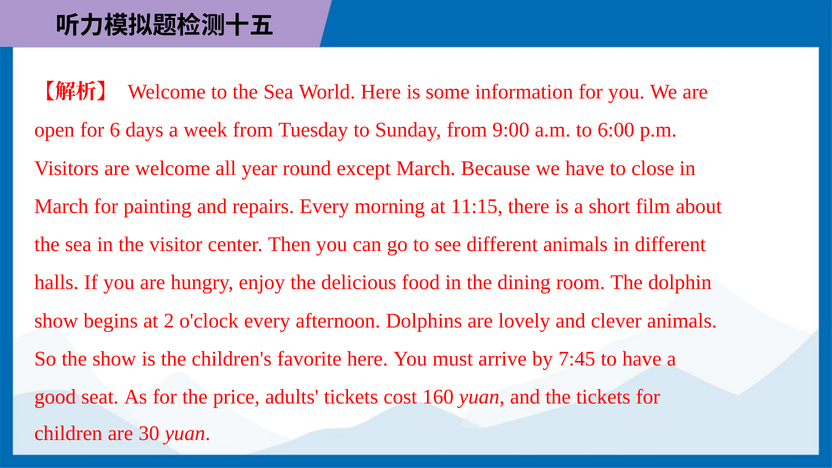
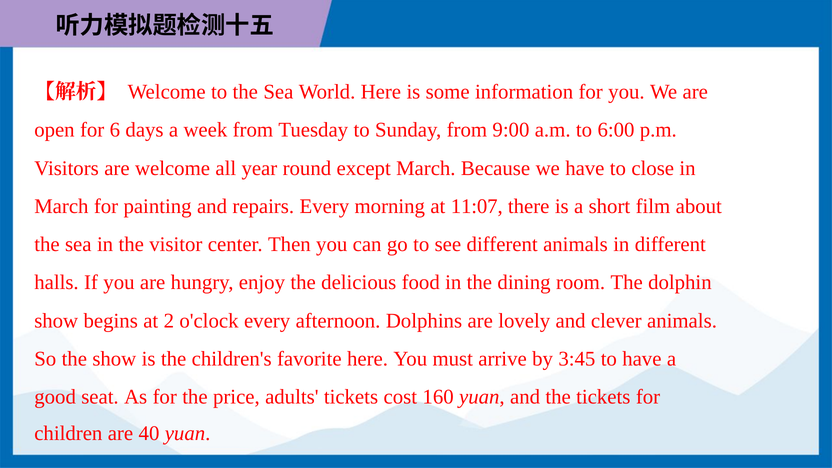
11:15: 11:15 -> 11:07
7:45: 7:45 -> 3:45
30: 30 -> 40
